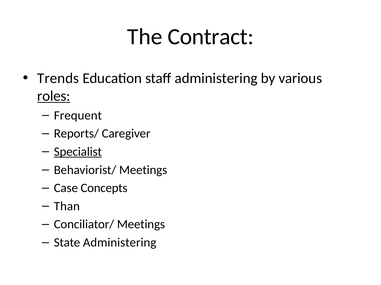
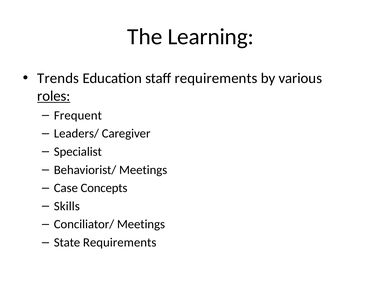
Contract: Contract -> Learning
staff administering: administering -> requirements
Reports/: Reports/ -> Leaders/
Specialist underline: present -> none
Than: Than -> Skills
State Administering: Administering -> Requirements
